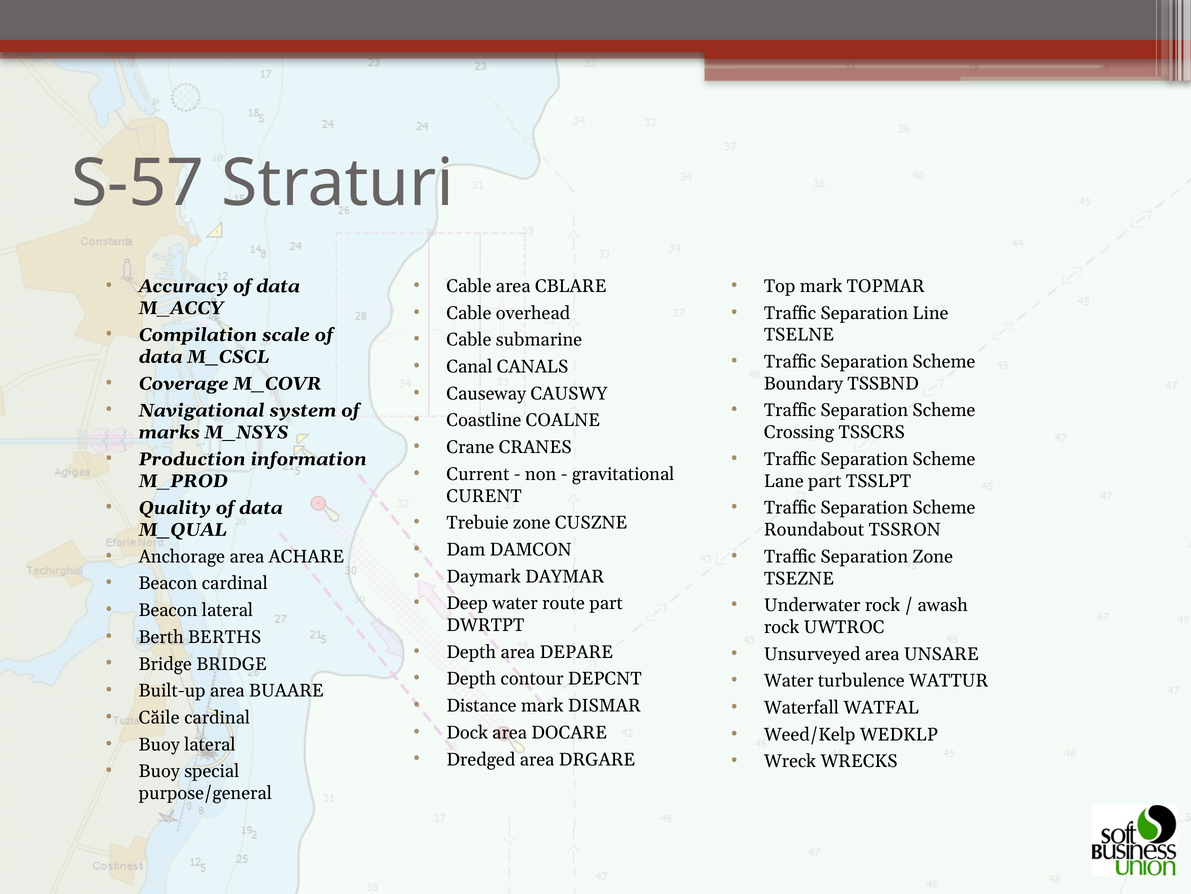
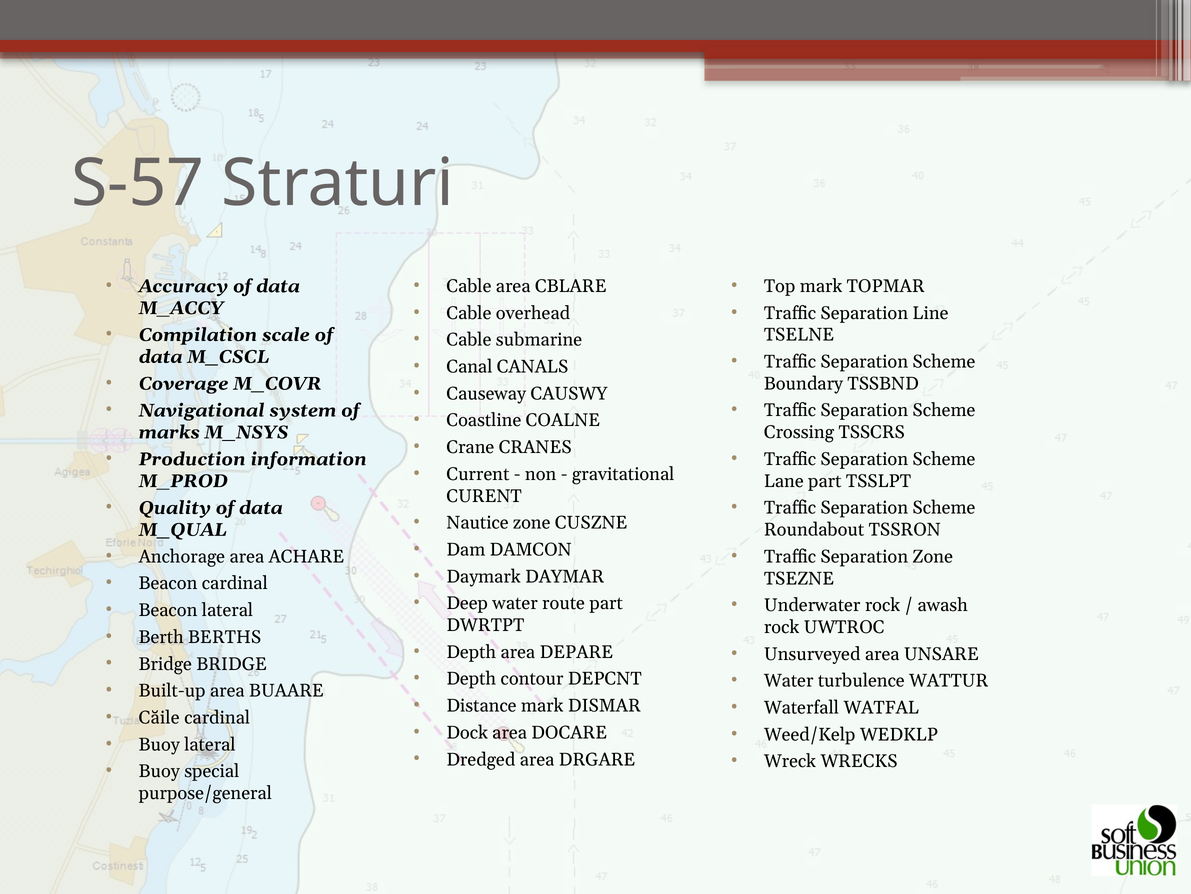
Trebuie: Trebuie -> Nautice
